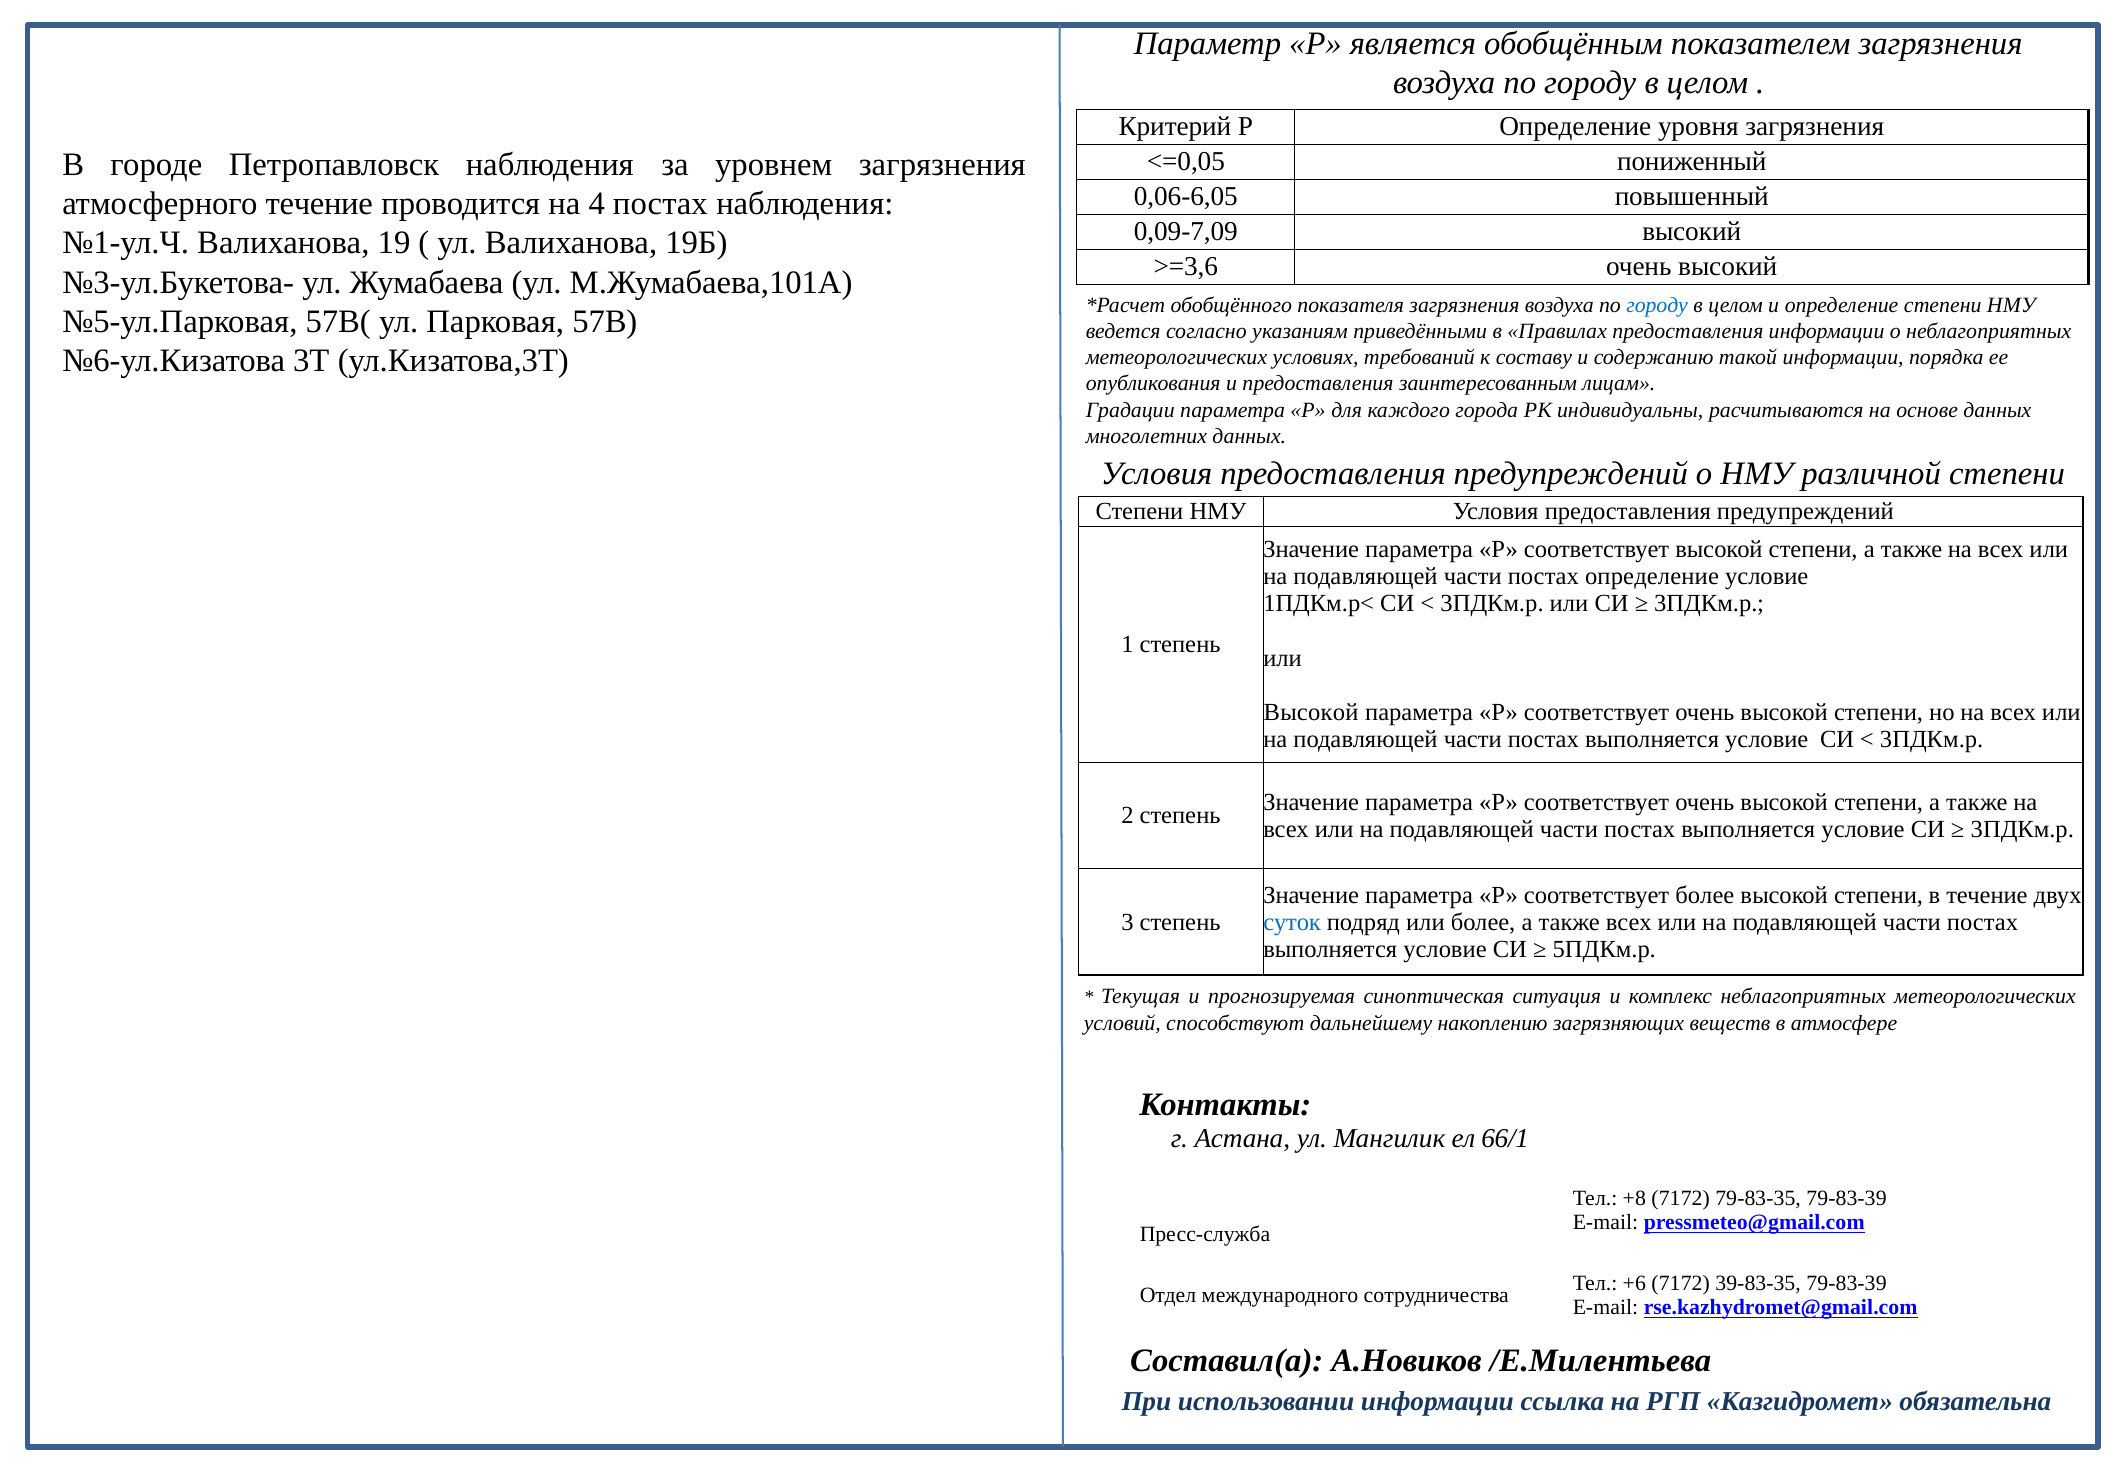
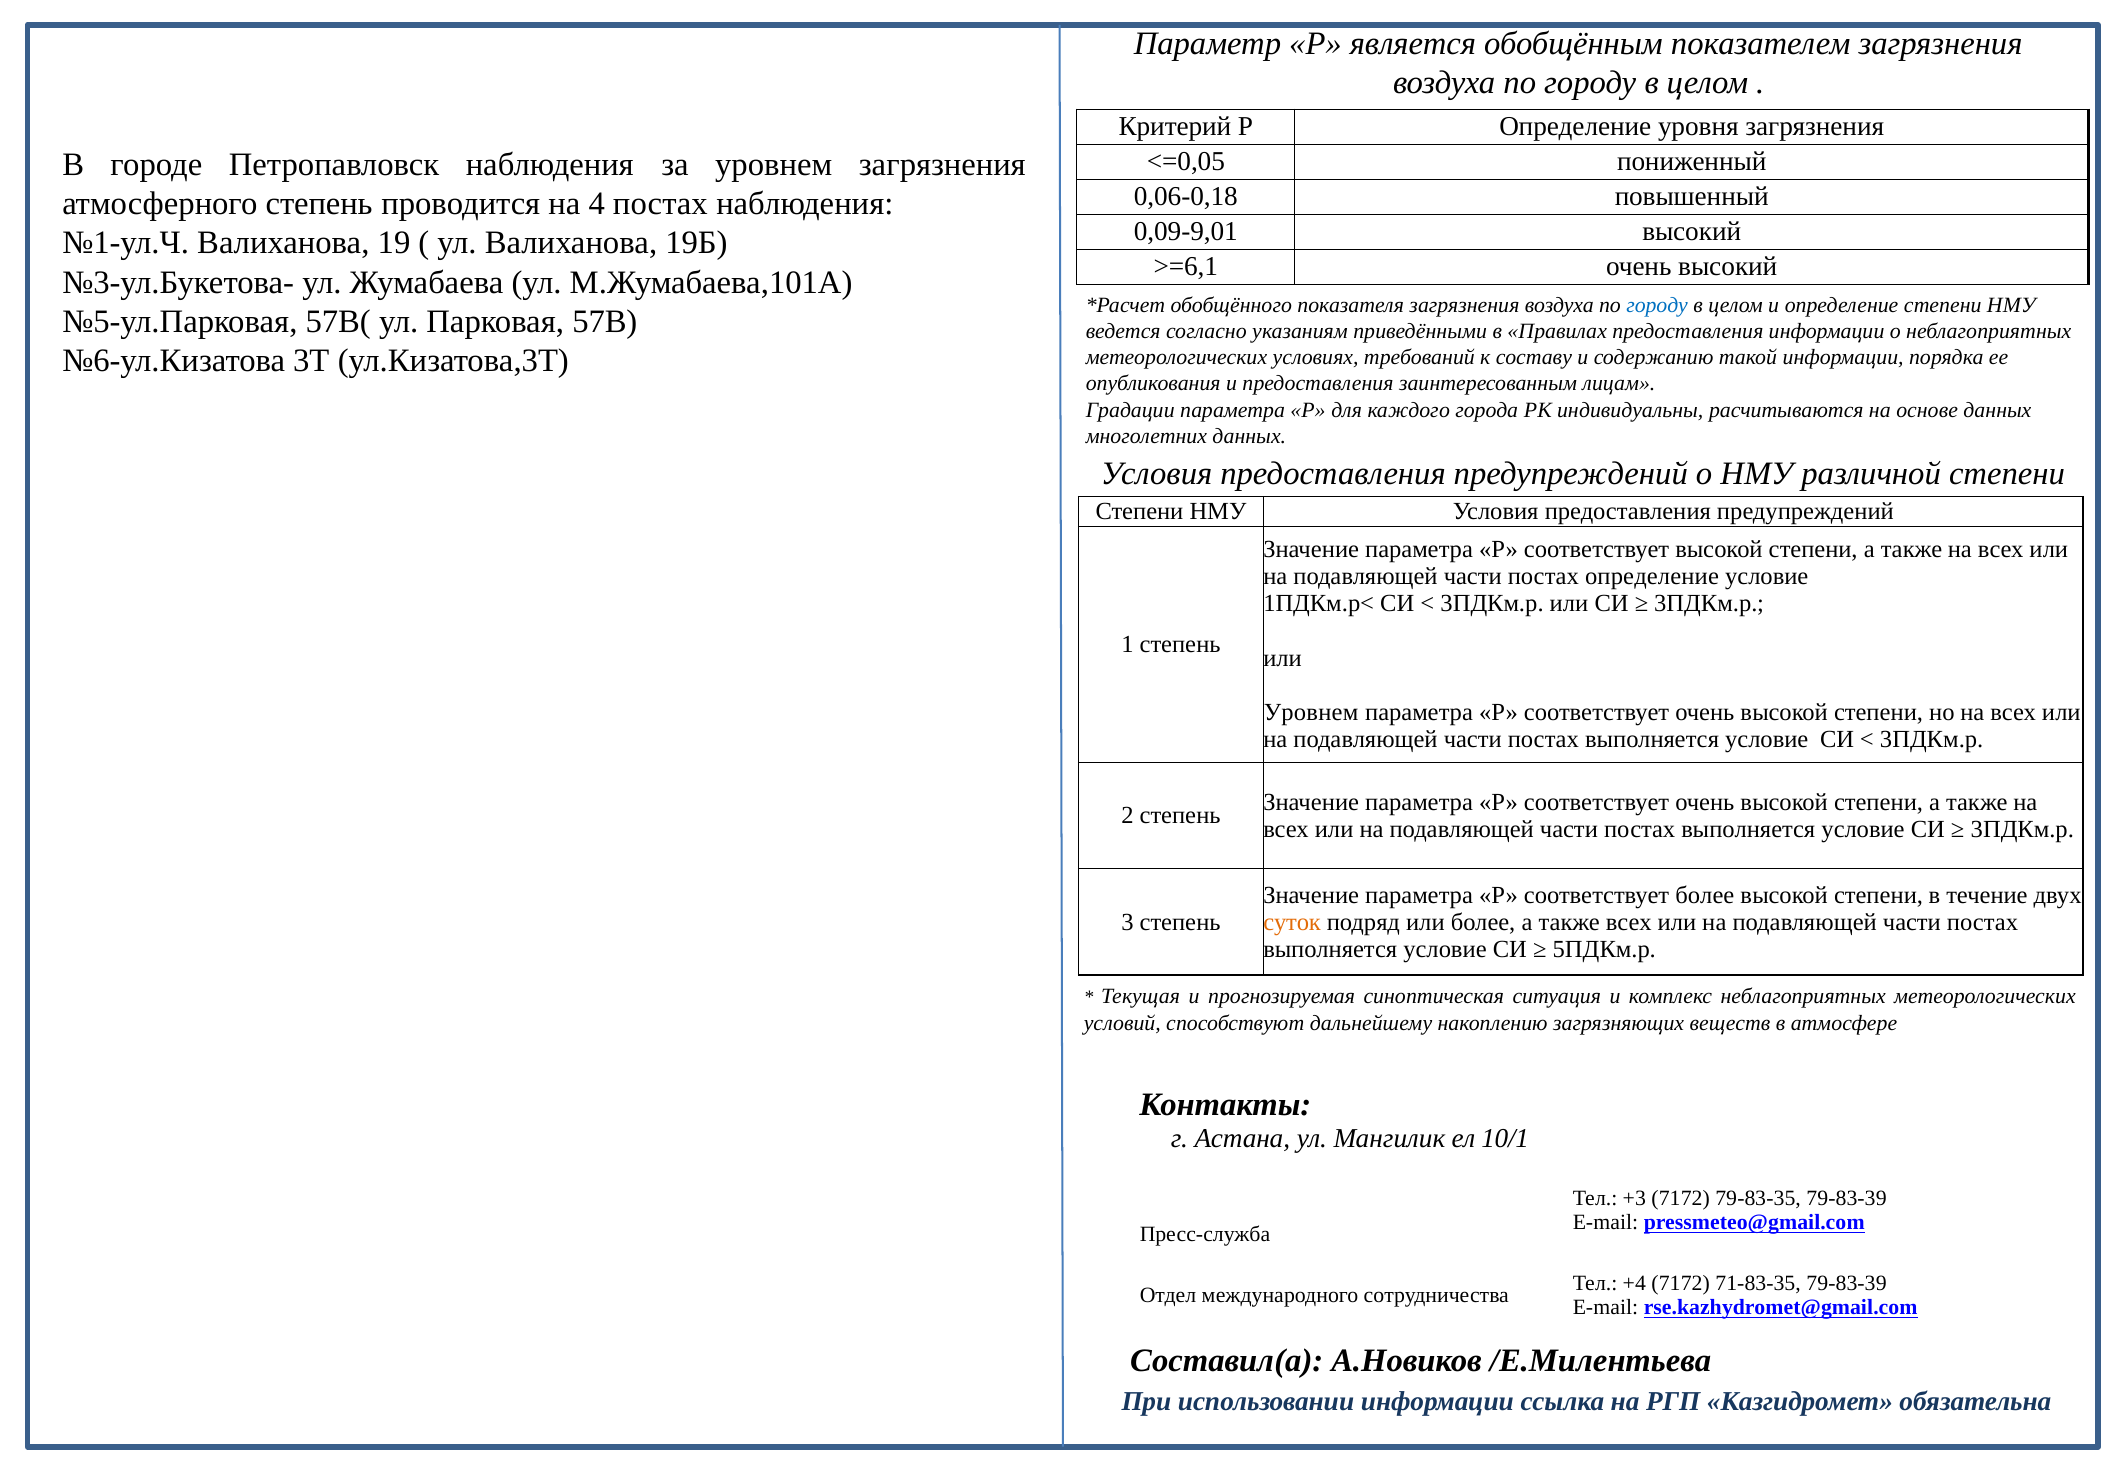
0,06-6,05: 0,06-6,05 -> 0,06-0,18
атмосферного течение: течение -> степень
0,09-7,09: 0,09-7,09 -> 0,09-9,01
>=3,6: >=3,6 -> >=6,1
Высокой at (1311, 712): Высокой -> Уровнем
суток colour: blue -> orange
66/1: 66/1 -> 10/1
+8: +8 -> +3
+6: +6 -> +4
39-83-35: 39-83-35 -> 71-83-35
